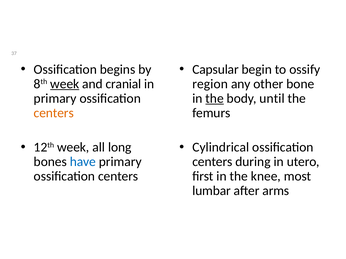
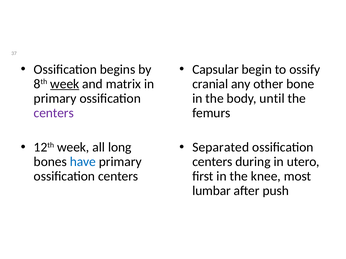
cranial: cranial -> matrix
region: region -> cranial
the at (215, 99) underline: present -> none
centers at (54, 113) colour: orange -> purple
Cylindrical: Cylindrical -> Separated
arms: arms -> push
